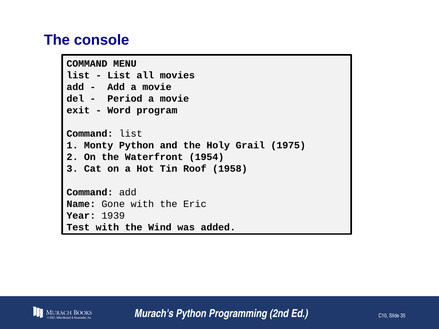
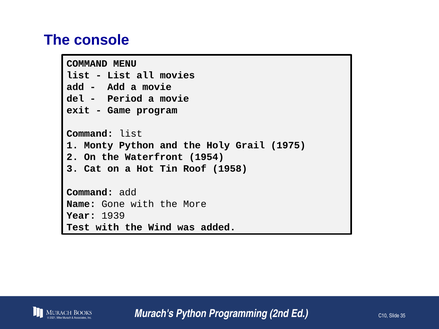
Word: Word -> Game
Eric: Eric -> More
